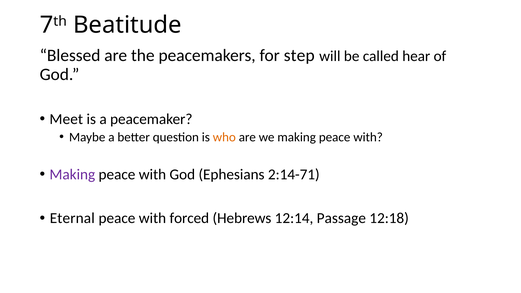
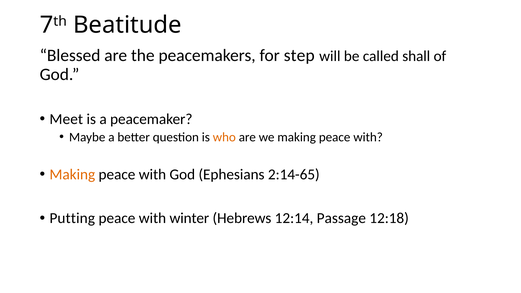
hear: hear -> shall
Making at (72, 175) colour: purple -> orange
2:14-71: 2:14-71 -> 2:14-65
Eternal: Eternal -> Putting
forced: forced -> winter
